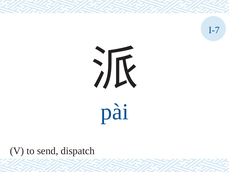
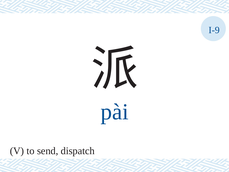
I-7: I-7 -> I-9
